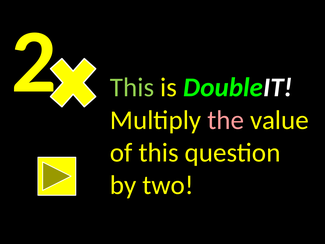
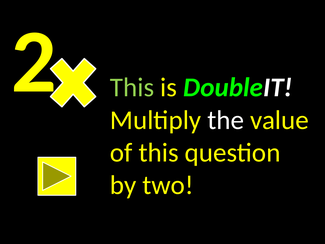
the colour: pink -> white
